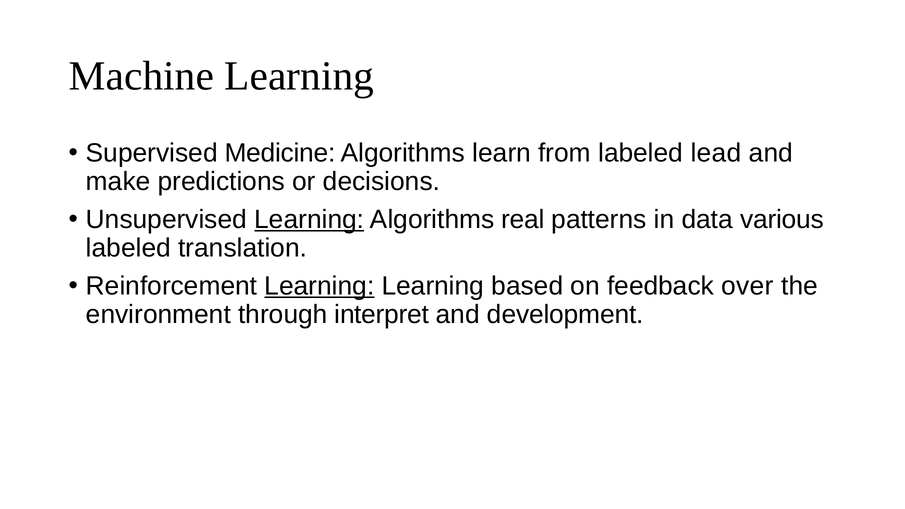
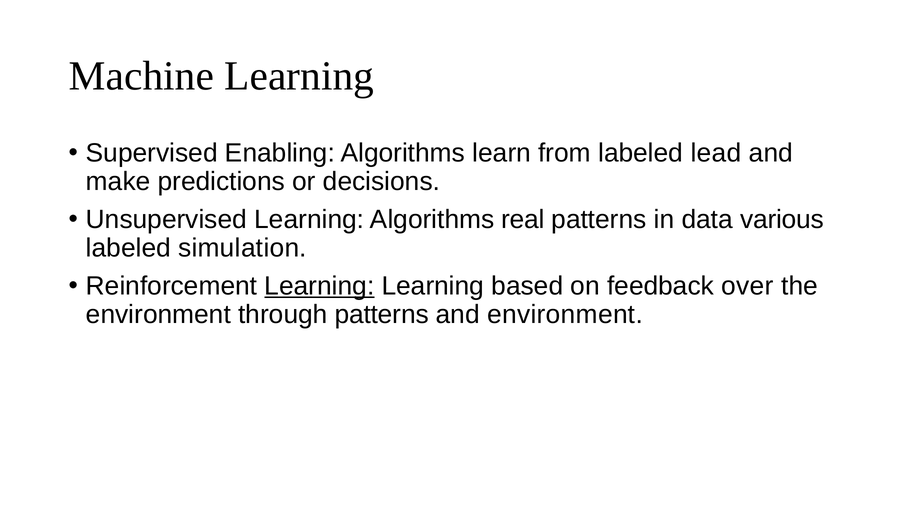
Medicine: Medicine -> Enabling
Learning at (309, 219) underline: present -> none
translation: translation -> simulation
through interpret: interpret -> patterns
and development: development -> environment
